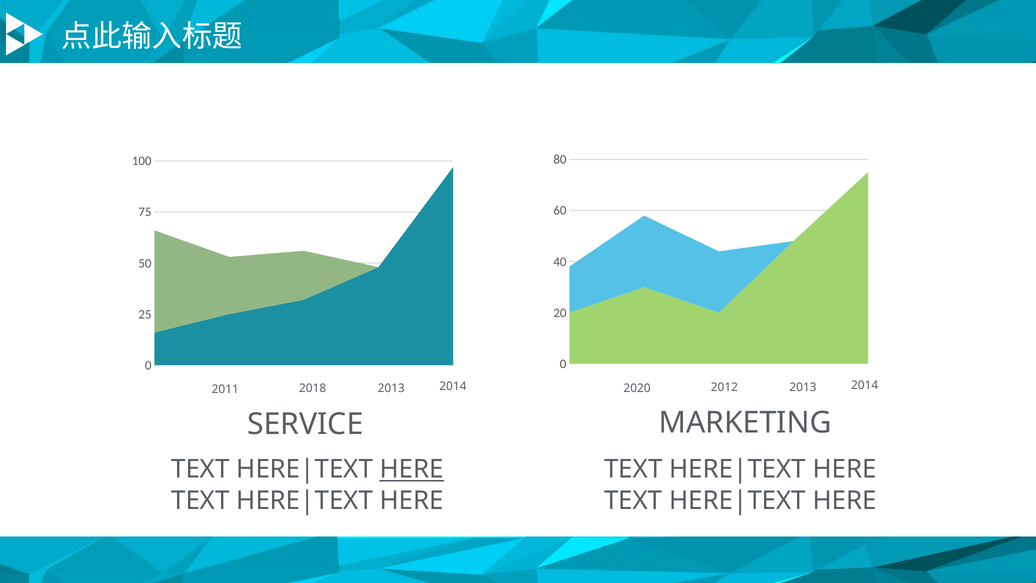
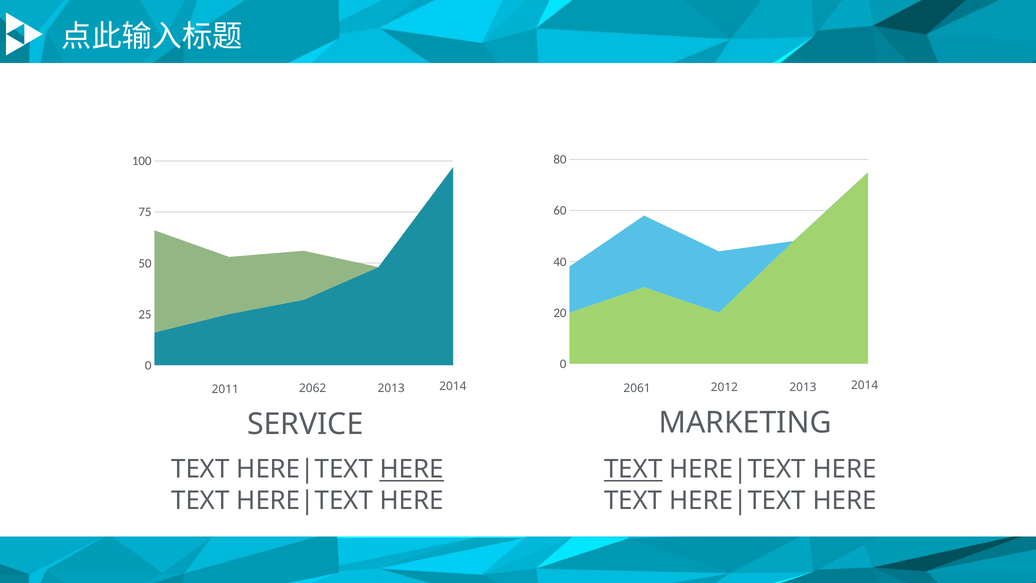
2018: 2018 -> 2062
2020: 2020 -> 2061
TEXT at (633, 469) underline: none -> present
